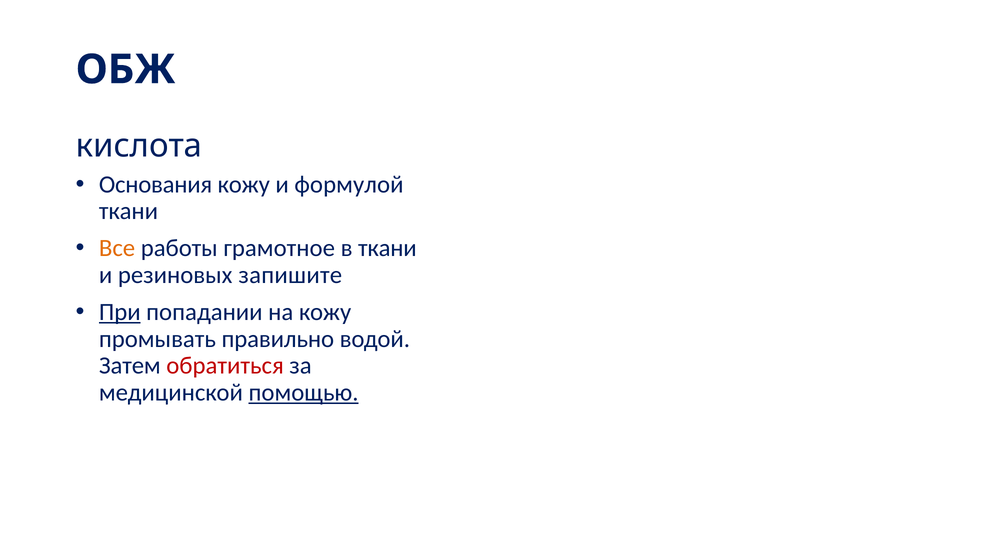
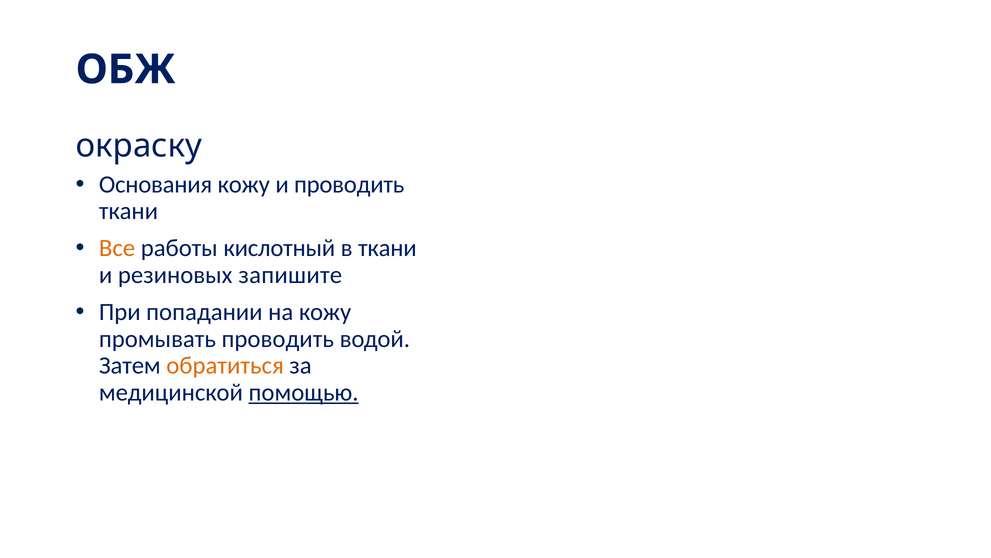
кислота: кислота -> окраску
и формулой: формулой -> проводить
грамотное: грамотное -> кислотный
При underline: present -> none
промывать правильно: правильно -> проводить
обратиться colour: red -> orange
